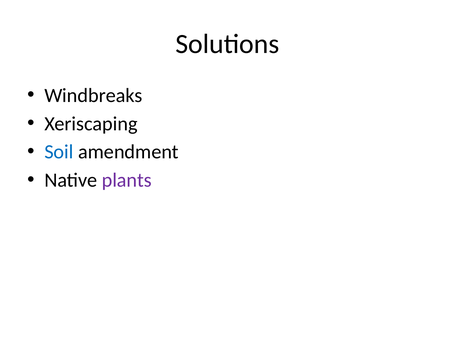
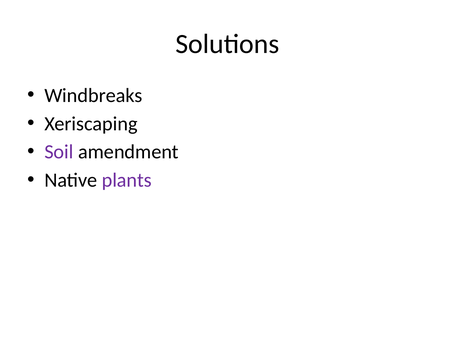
Soil colour: blue -> purple
